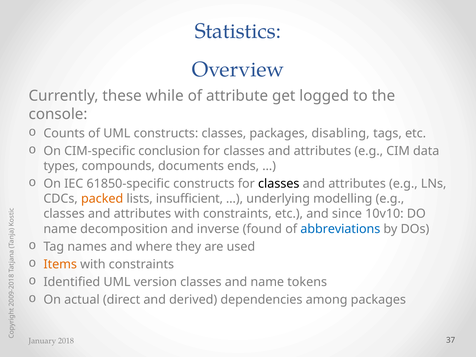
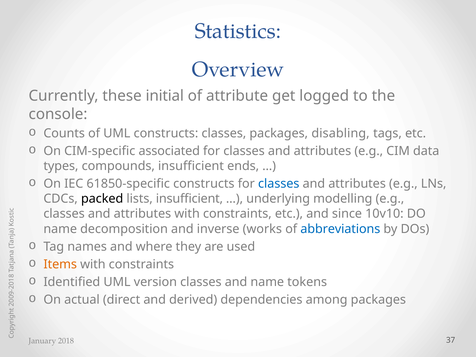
while: while -> initial
conclusion: conclusion -> associated
compounds documents: documents -> insufficient
classes at (279, 184) colour: black -> blue
packed colour: orange -> black
found: found -> works
